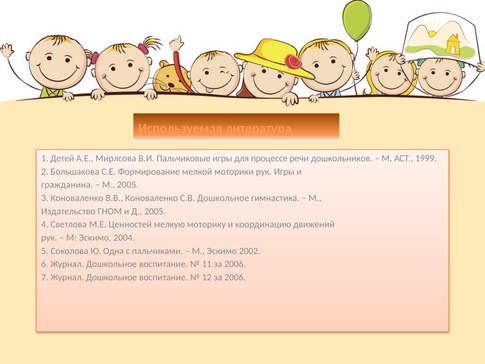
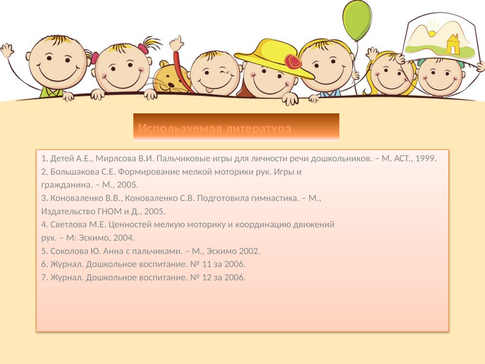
процессе: процессе -> личности
С.В Дошкольное: Дошкольное -> Подготовила
Одна: Одна -> Анна
